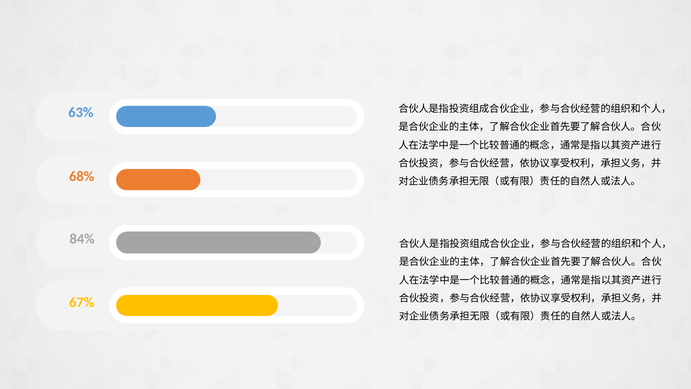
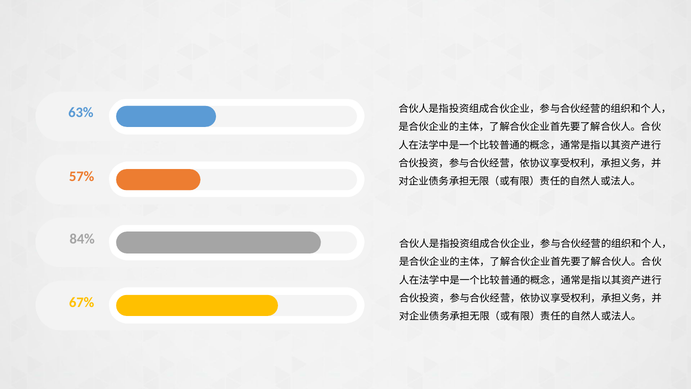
68%: 68% -> 57%
